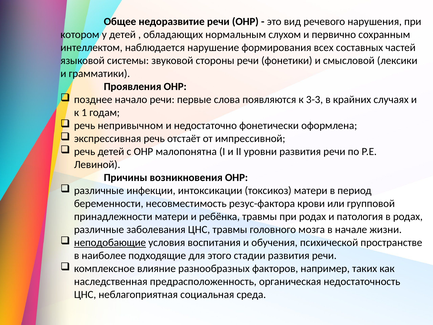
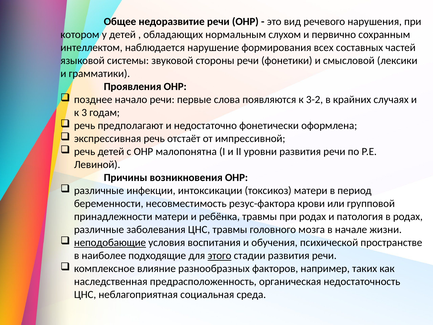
3-3: 3-3 -> 3-2
1: 1 -> 3
непривычном: непривычном -> предполагают
этого underline: none -> present
